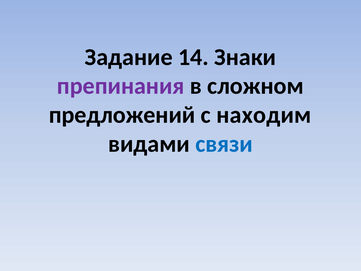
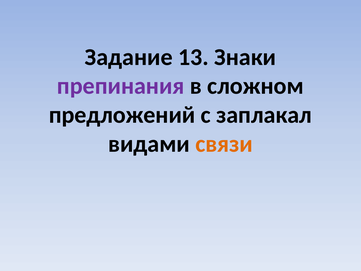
14: 14 -> 13
находим: находим -> заплакал
связи colour: blue -> orange
